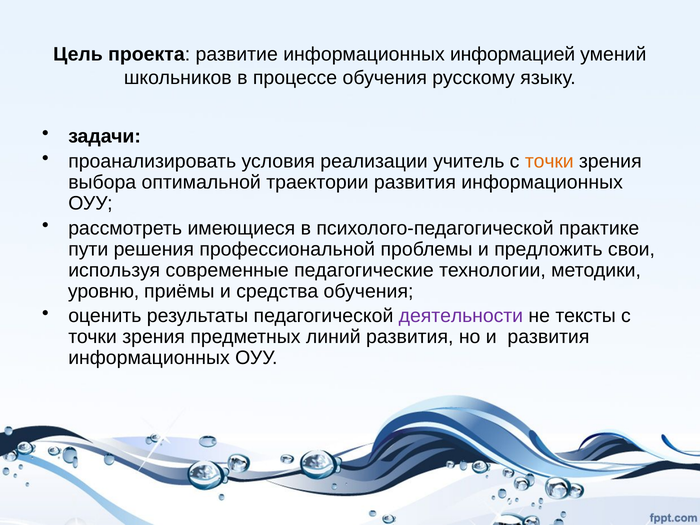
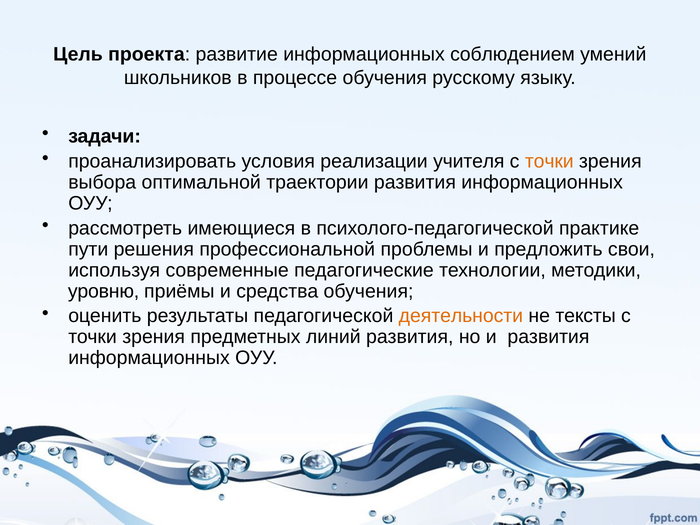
информацией: информацией -> соблюдением
учитель: учитель -> учителя
деятельности colour: purple -> orange
